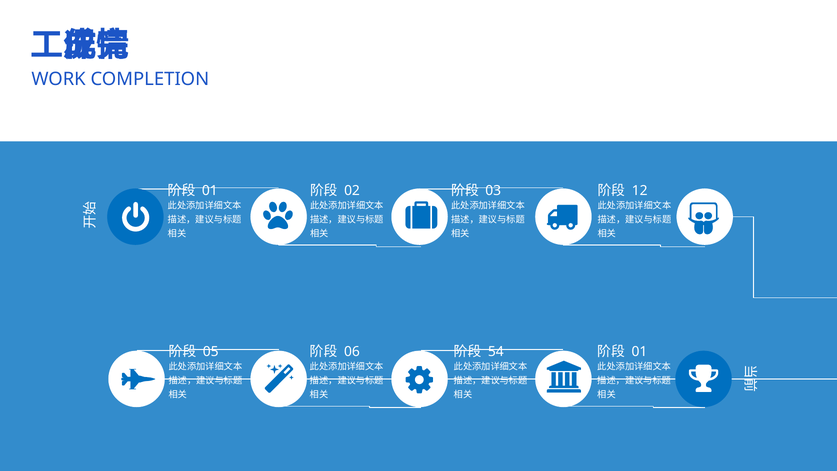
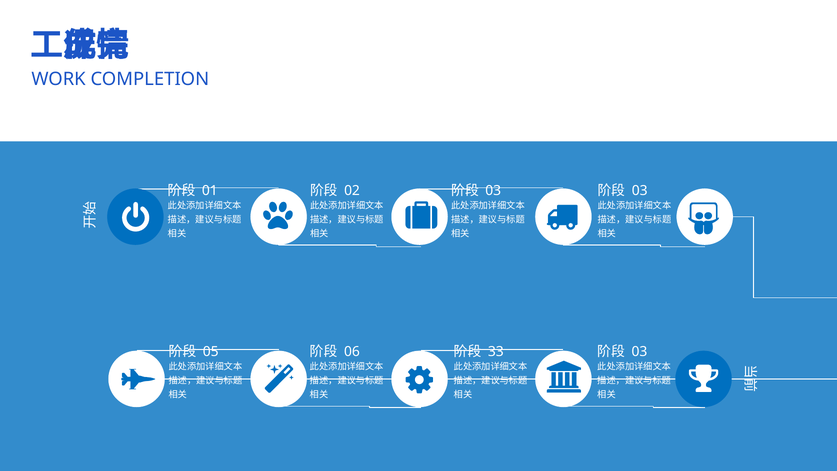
12 at (640, 190): 12 -> 03
54: 54 -> 33
01 at (639, 351): 01 -> 03
